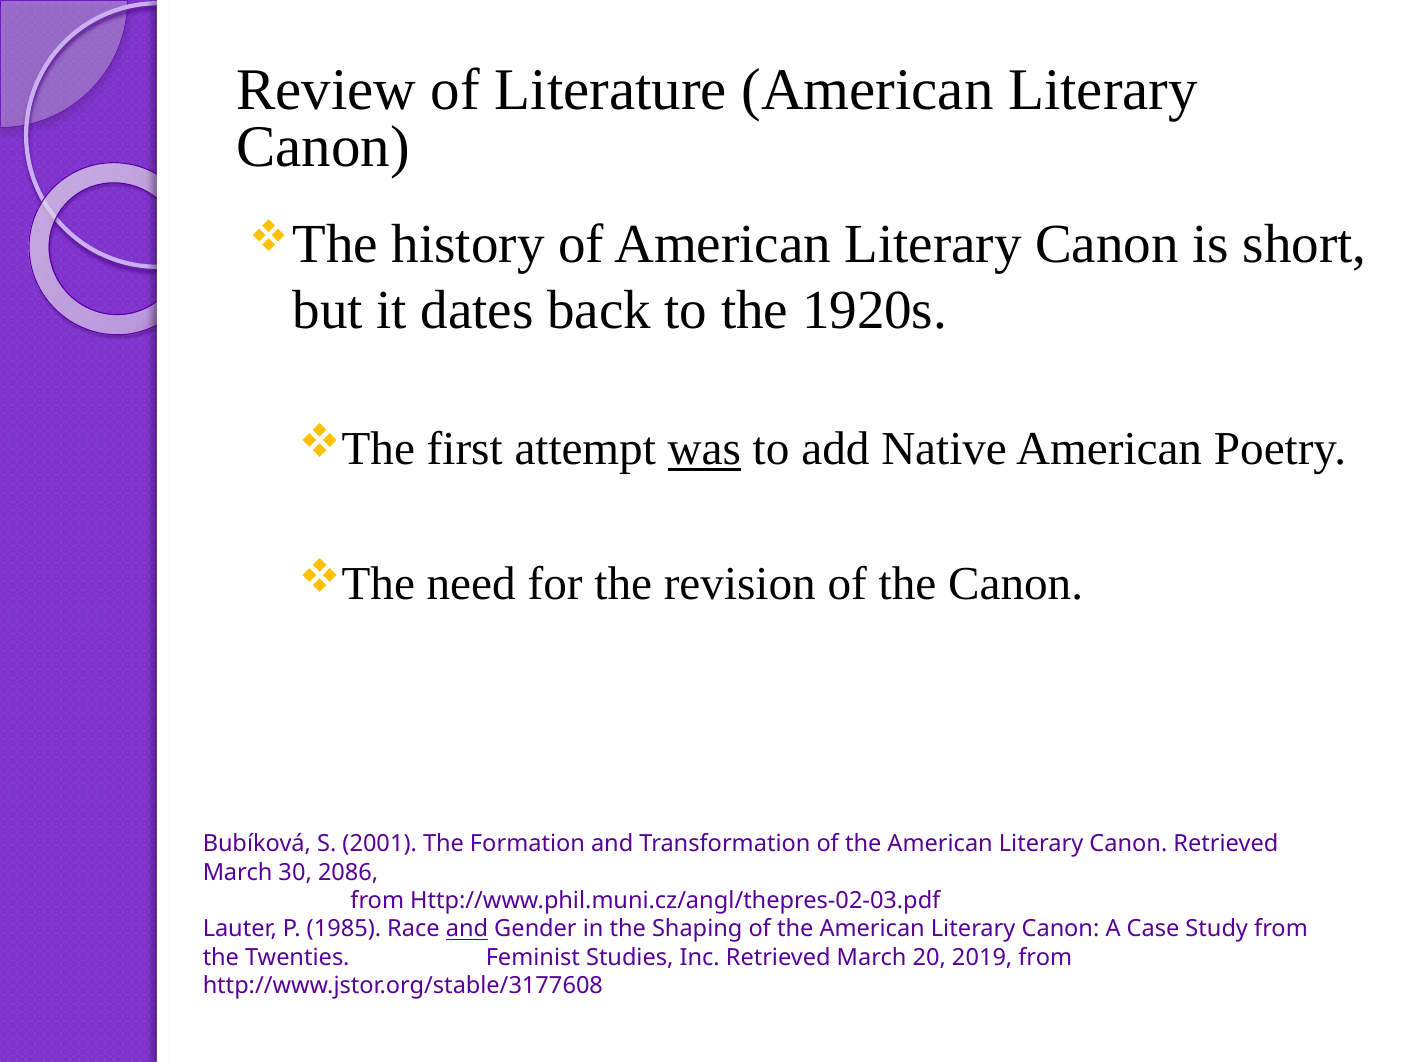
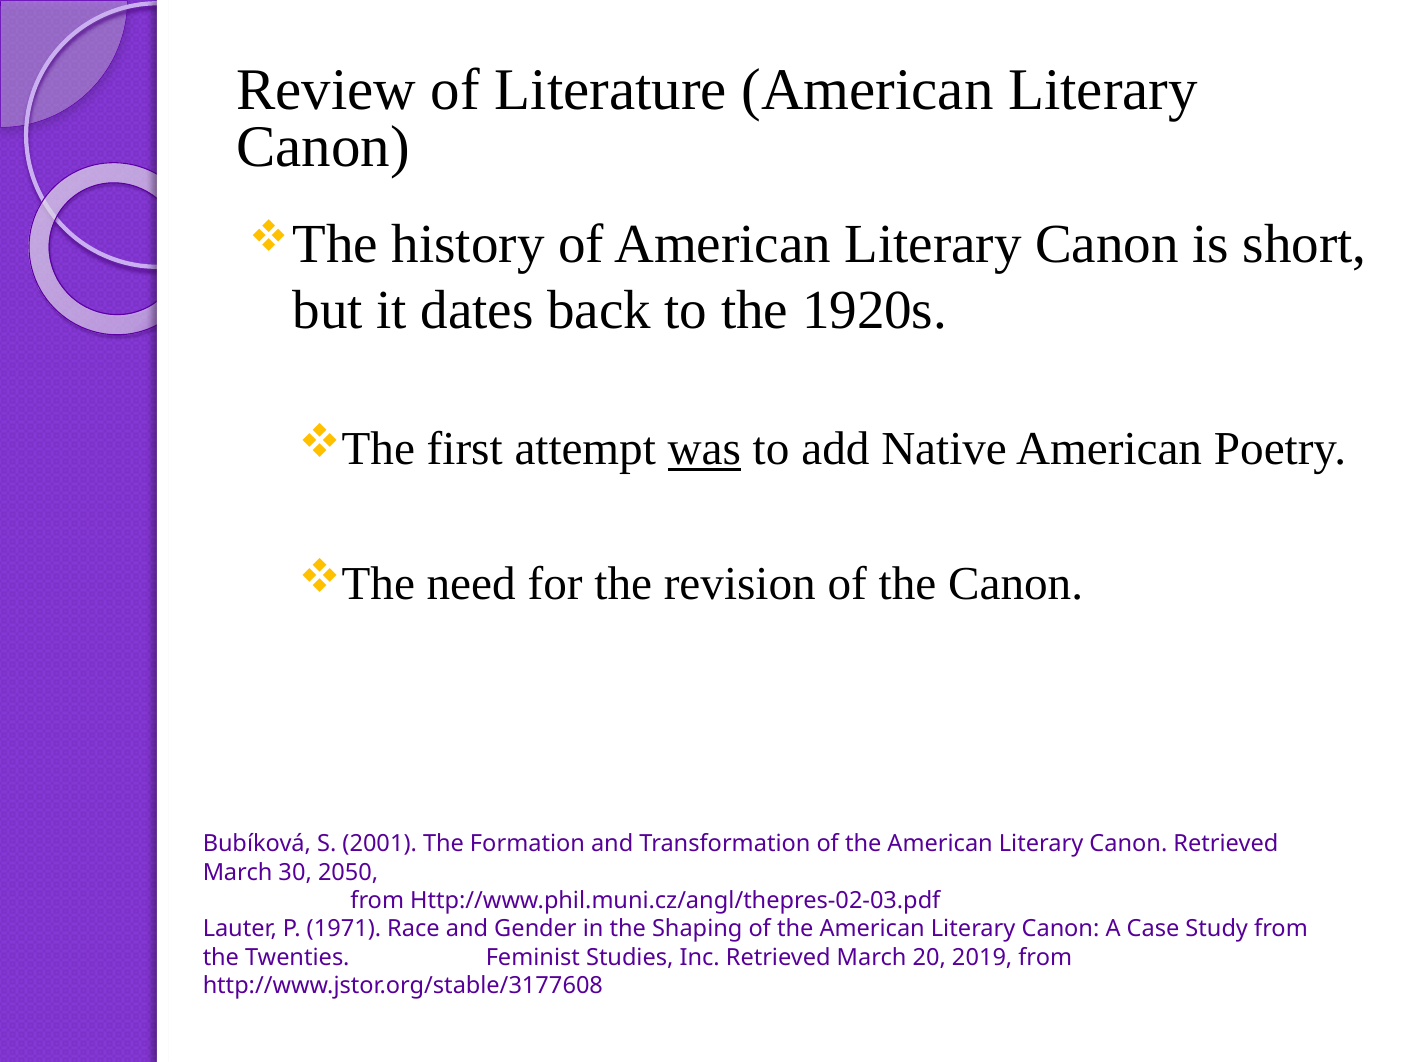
2086: 2086 -> 2050
1985: 1985 -> 1971
and at (467, 929) underline: present -> none
